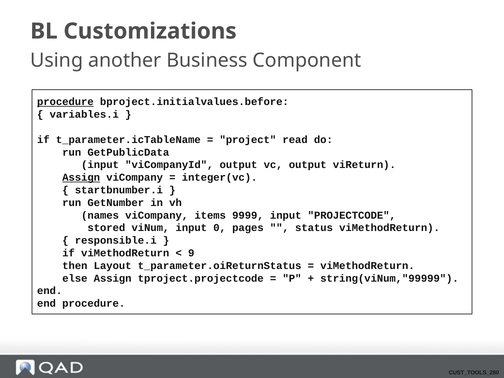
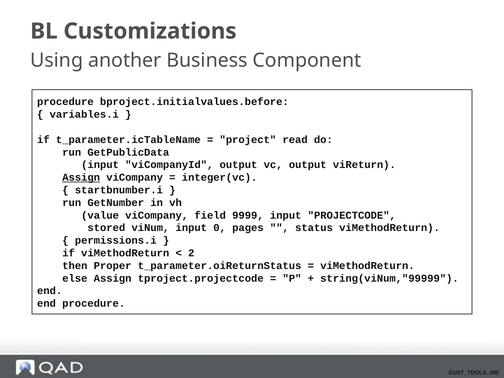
procedure at (65, 102) underline: present -> none
names: names -> value
items: items -> field
responsible.i: responsible.i -> permissions.i
9: 9 -> 2
Layout: Layout -> Proper
